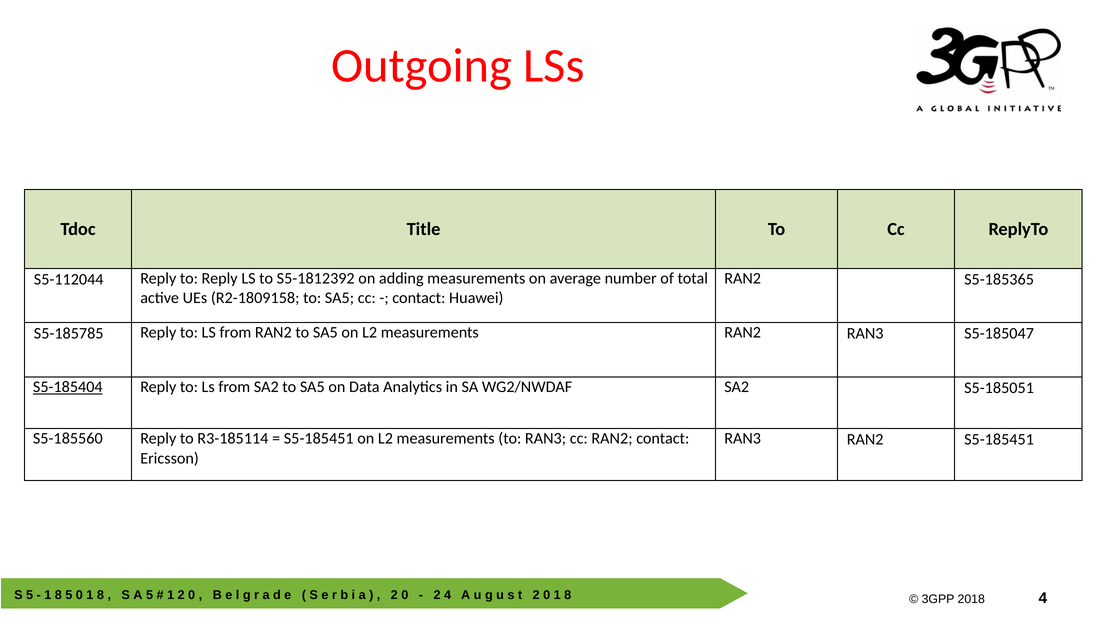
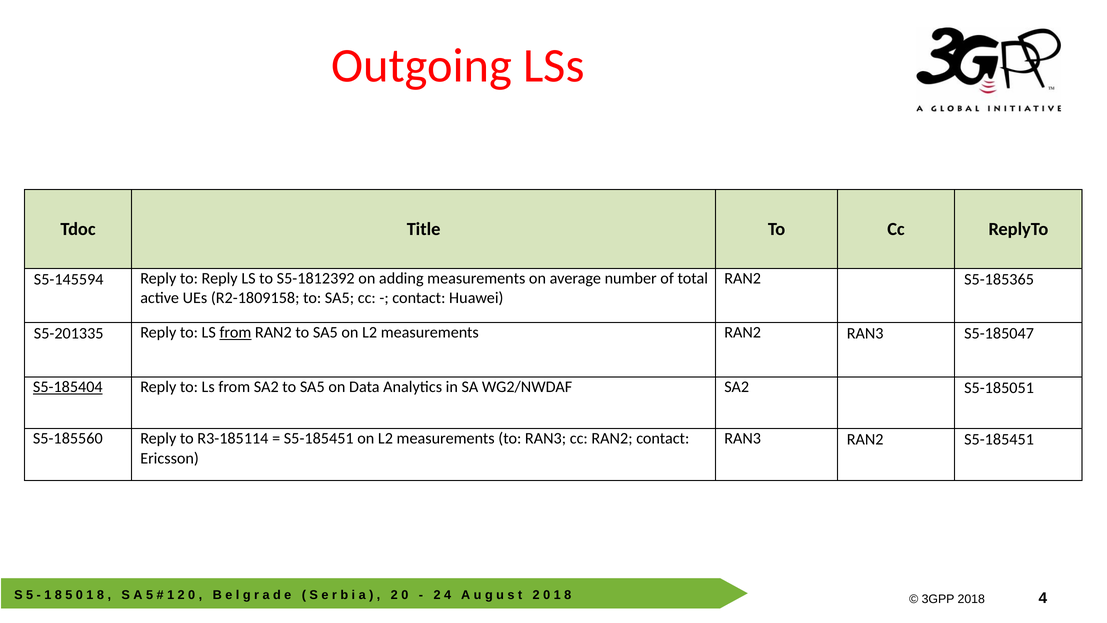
S5-112044: S5-112044 -> S5-145594
S5-185785: S5-185785 -> S5-201335
from at (235, 332) underline: none -> present
